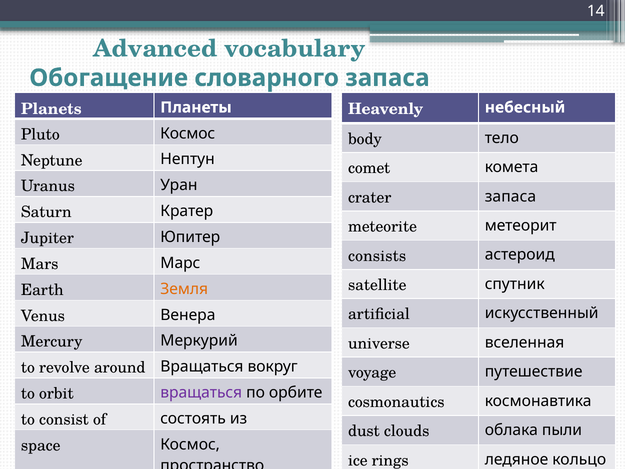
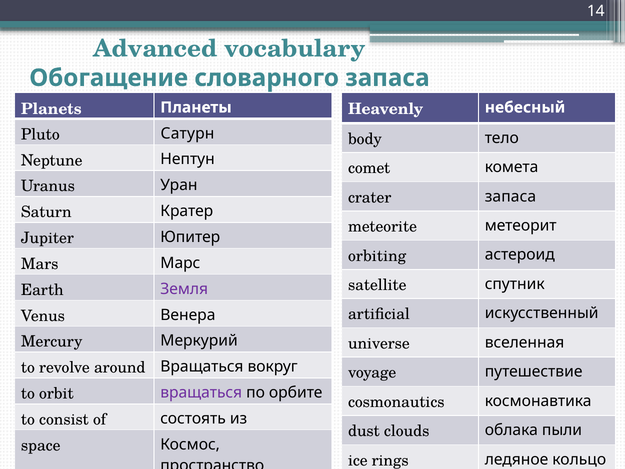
Pluto Космос: Космос -> Сатурн
consists: consists -> orbiting
Земля colour: orange -> purple
